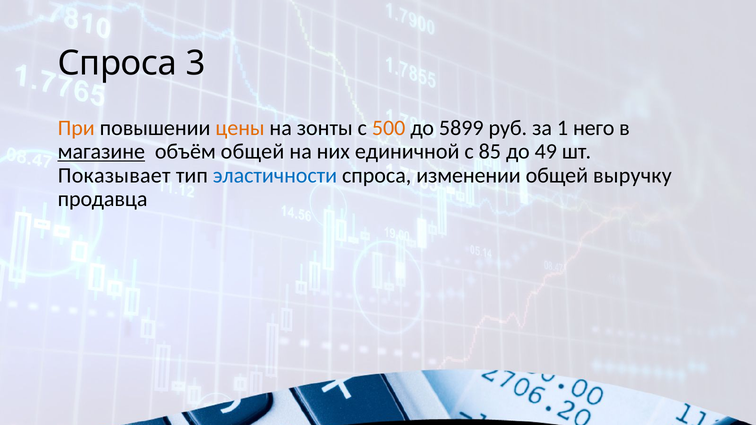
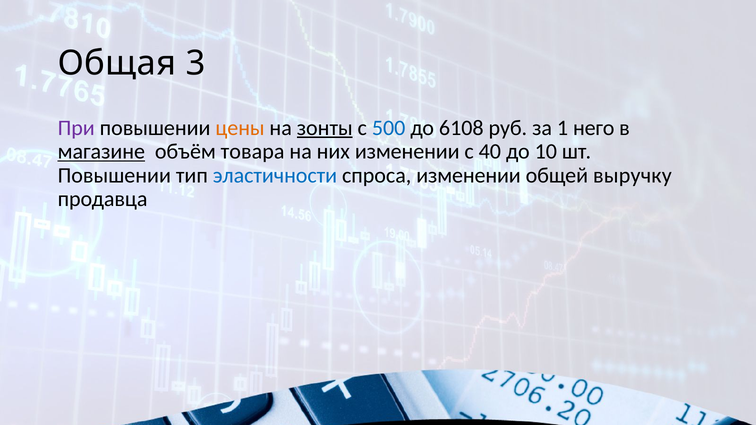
Спроса at (117, 64): Спроса -> Общая
При colour: orange -> purple
зонты underline: none -> present
500 colour: orange -> blue
5899: 5899 -> 6108
объём общей: общей -> товара
них единичной: единичной -> изменении
85: 85 -> 40
49: 49 -> 10
Показывает at (114, 175): Показывает -> Повышении
